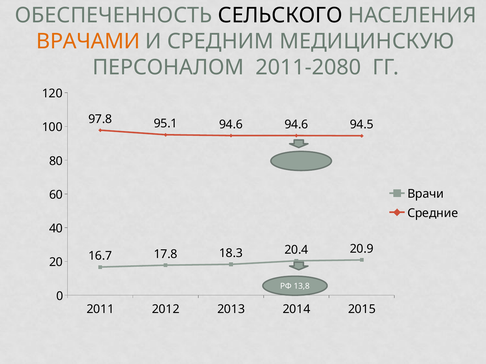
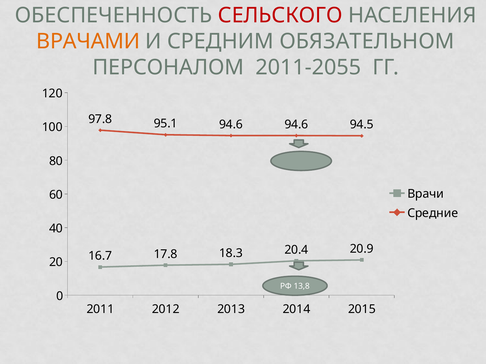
СЕЛЬСКОГО colour: black -> red
МЕДИЦИНСКУЮ: МЕДИЦИНСКУЮ -> ОБЯЗАТЕЛЬНОМ
2011-2080: 2011-2080 -> 2011-2055
